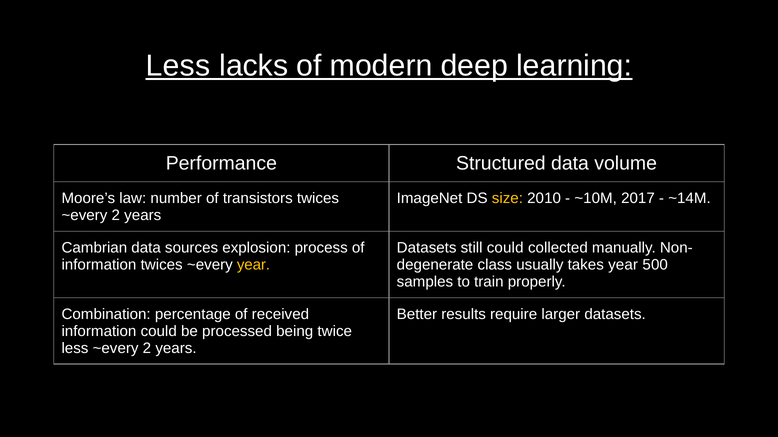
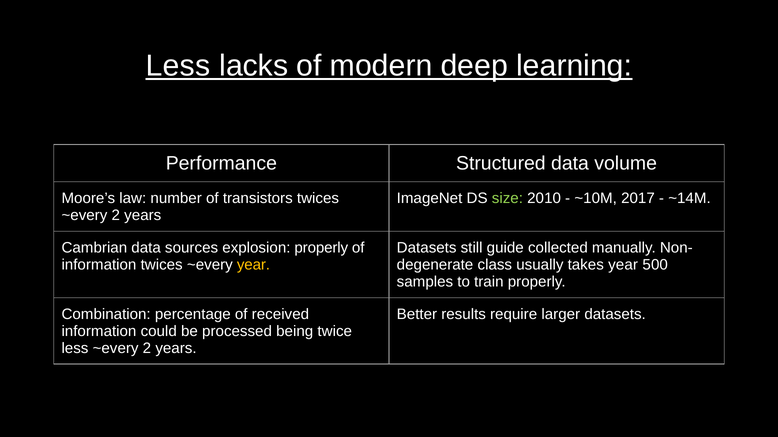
size colour: yellow -> light green
explosion process: process -> properly
still could: could -> guide
